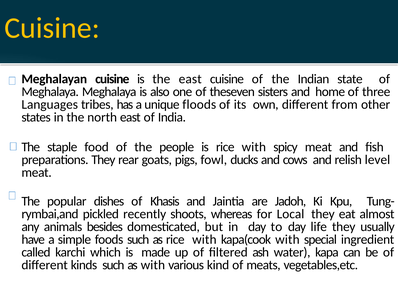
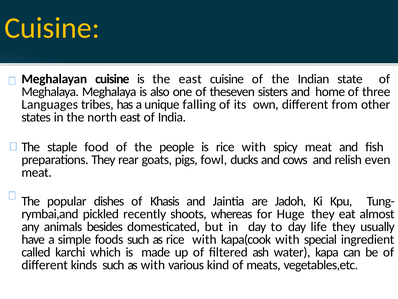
floods: floods -> falling
level: level -> even
Local: Local -> Huge
